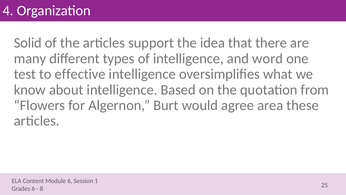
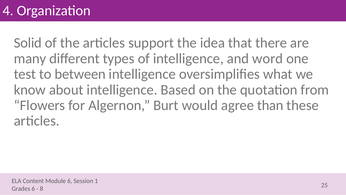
effective: effective -> between
area: area -> than
